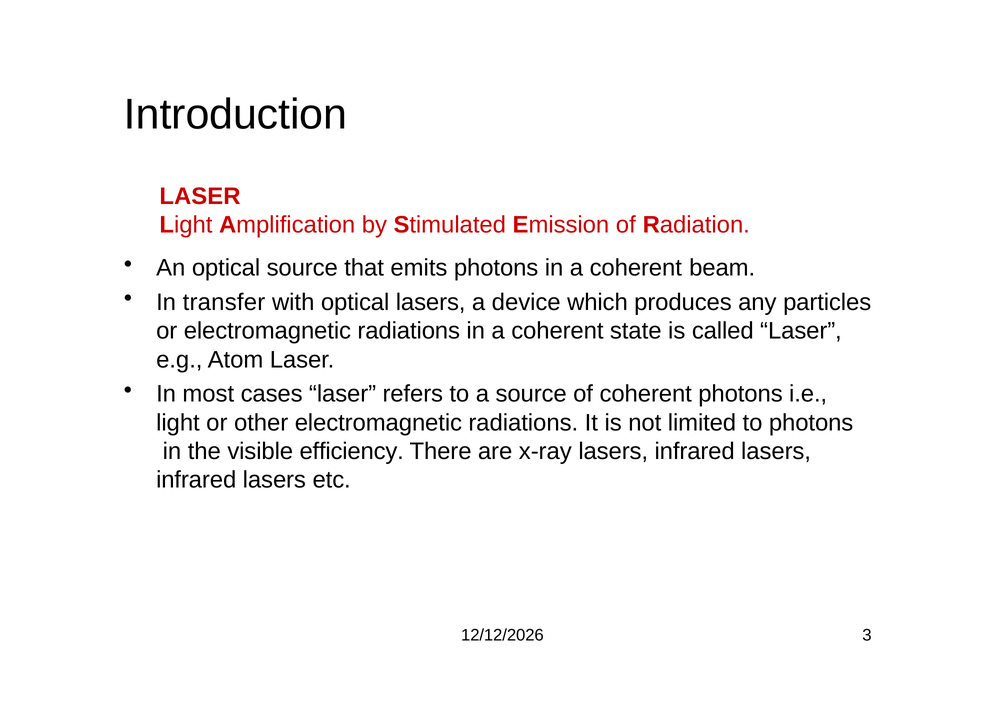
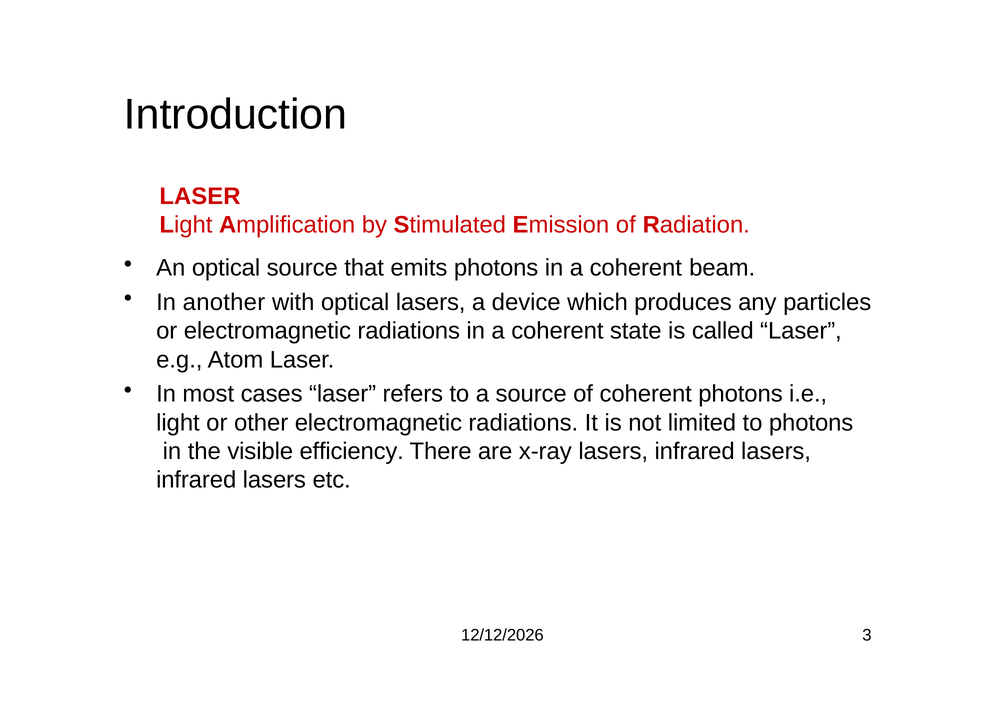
transfer: transfer -> another
